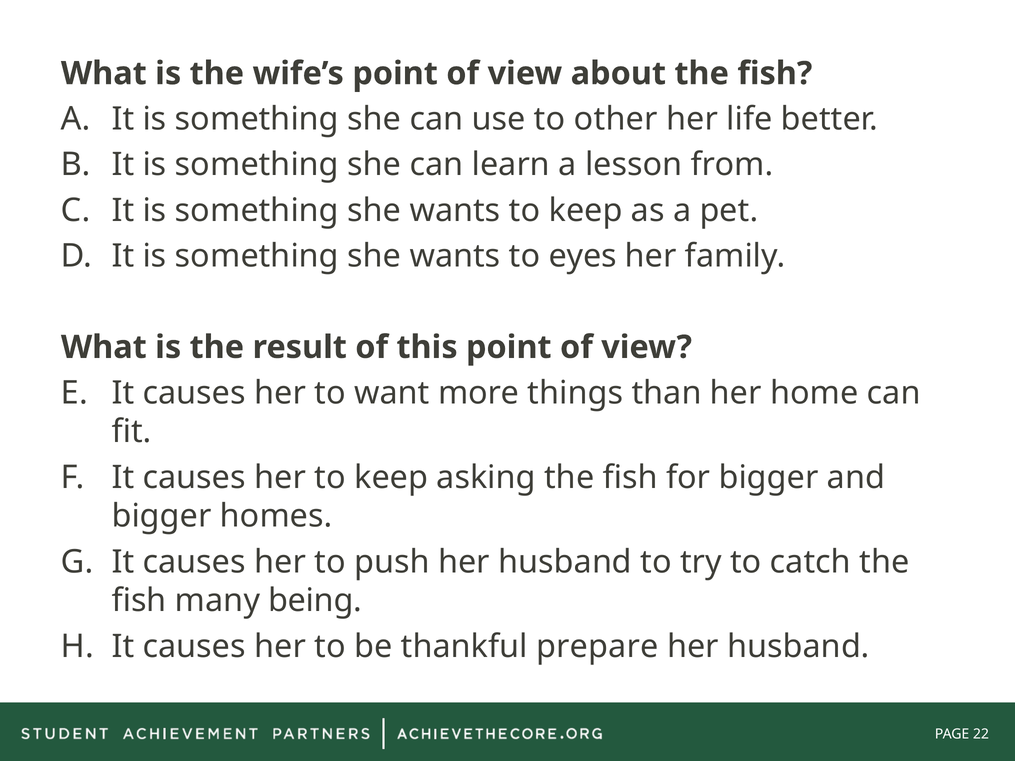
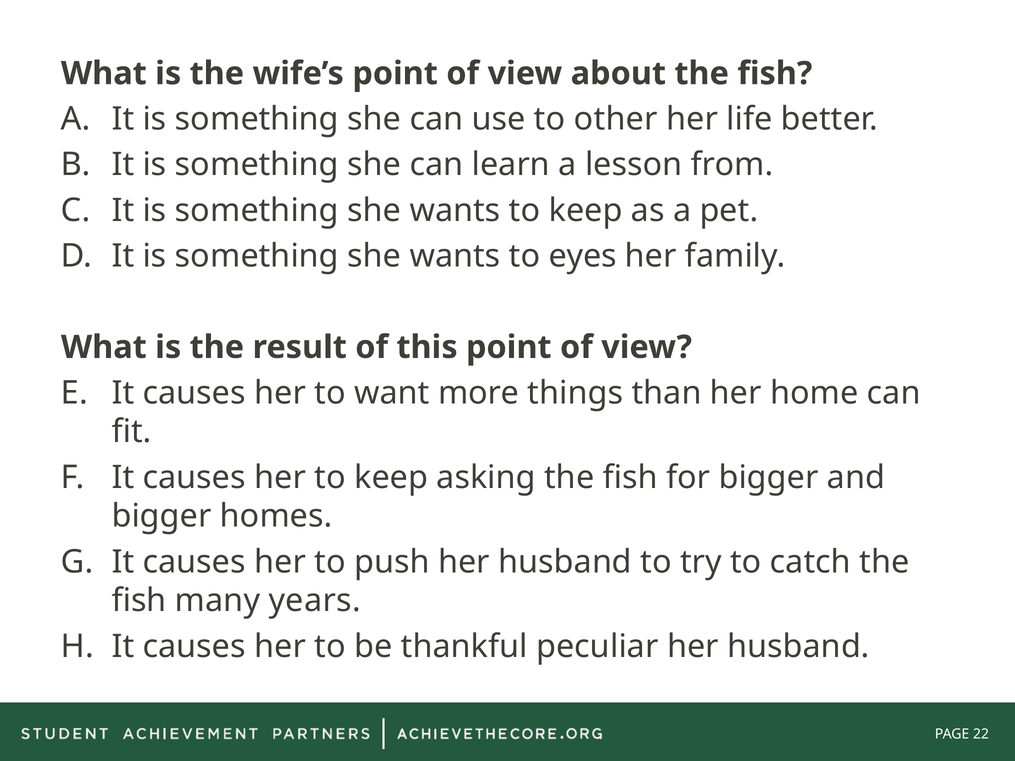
being: being -> years
prepare: prepare -> peculiar
